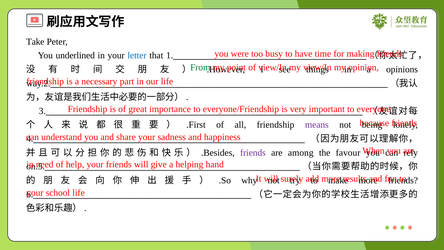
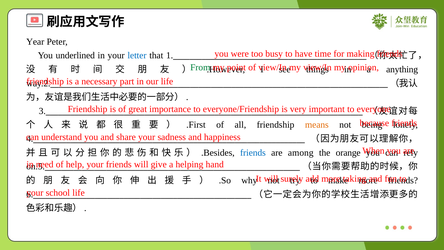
Take: Take -> Year
opinions: opinions -> anything
means colour: purple -> orange
friends at (253, 153) colour: purple -> blue
favour: favour -> orange
results: results -> taking
